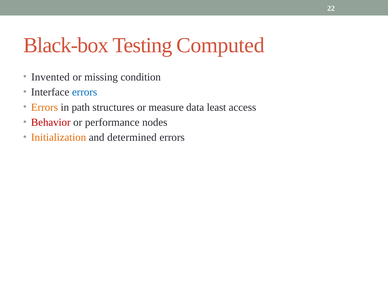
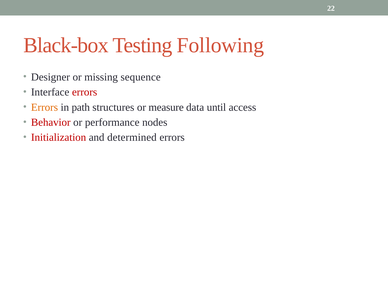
Computed: Computed -> Following
Invented: Invented -> Designer
condition: condition -> sequence
errors at (85, 92) colour: blue -> red
least: least -> until
Initialization colour: orange -> red
